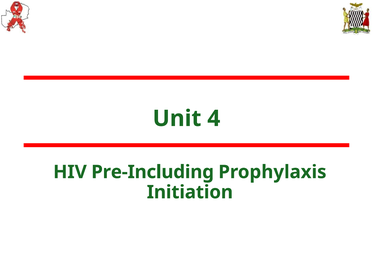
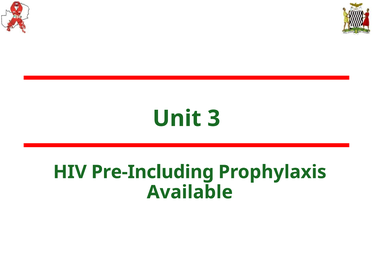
4: 4 -> 3
Initiation: Initiation -> Available
